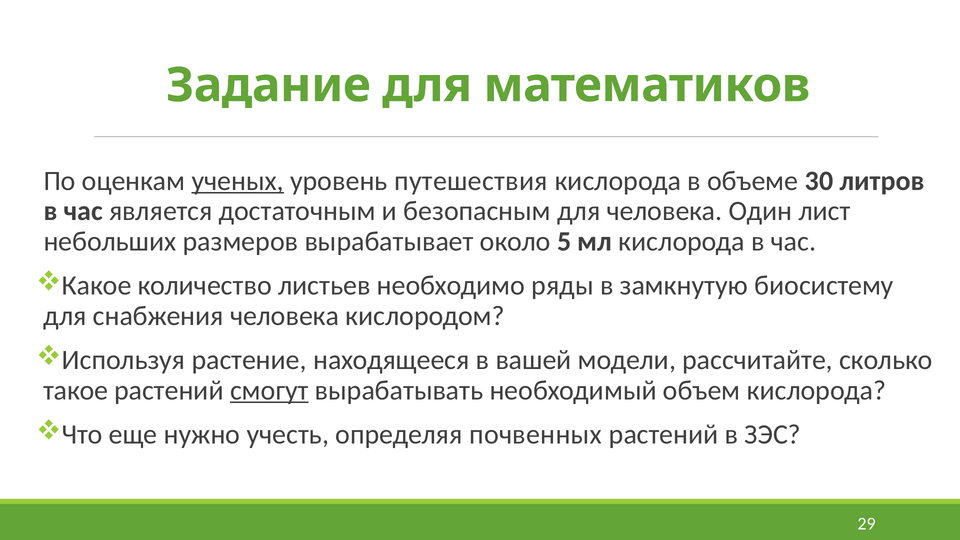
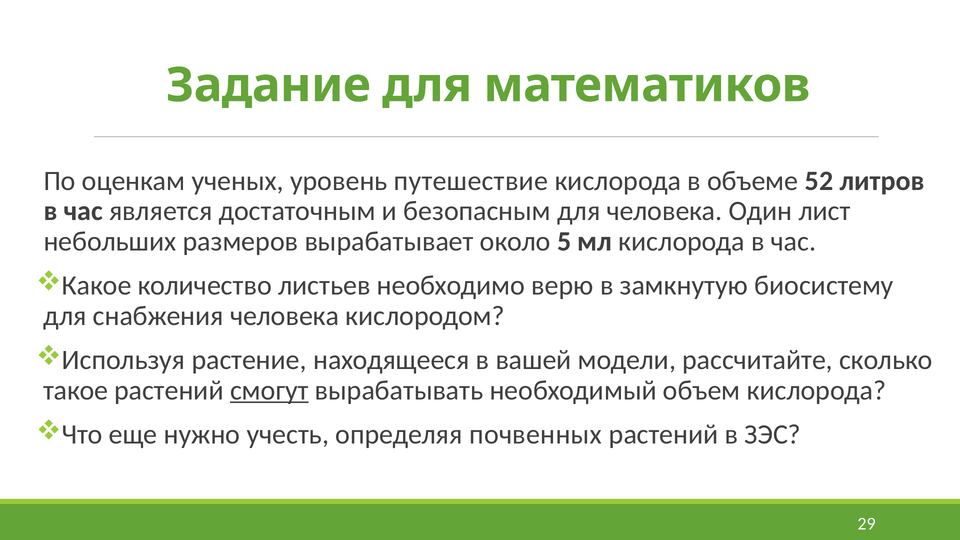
ученых underline: present -> none
путешествия: путешествия -> путешествие
30: 30 -> 52
ряды: ряды -> верю
